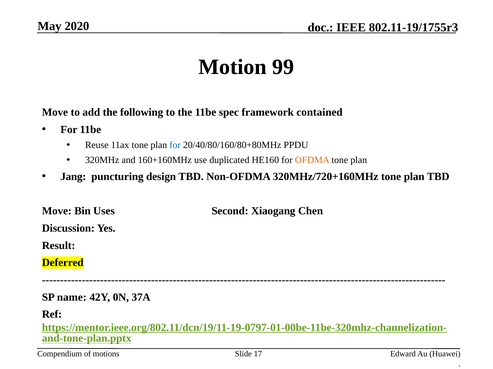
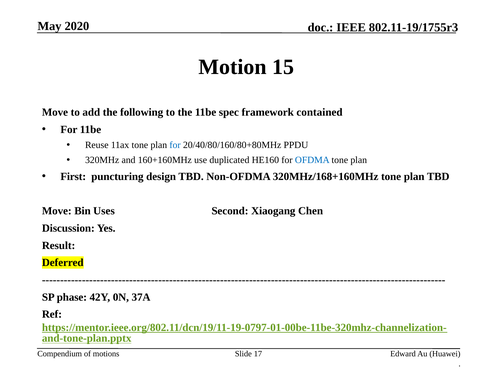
99: 99 -> 15
OFDMA colour: orange -> blue
Jang: Jang -> First
320MHz/720+160MHz: 320MHz/720+160MHz -> 320MHz/168+160MHz
name: name -> phase
